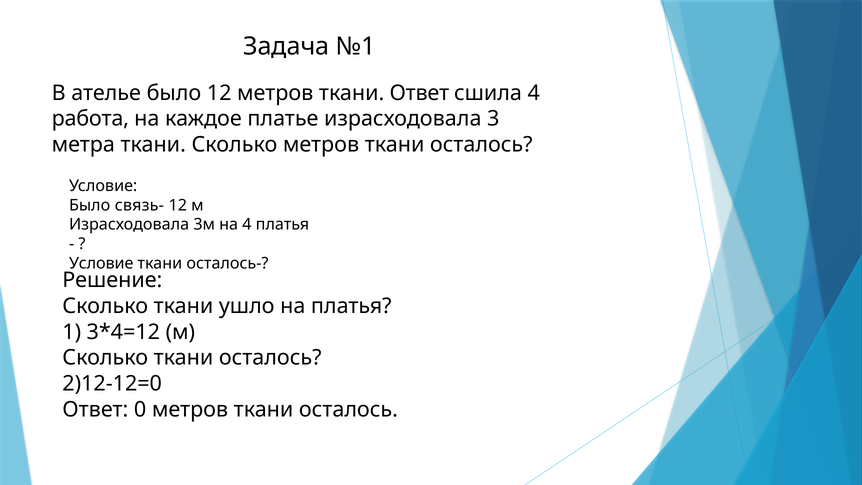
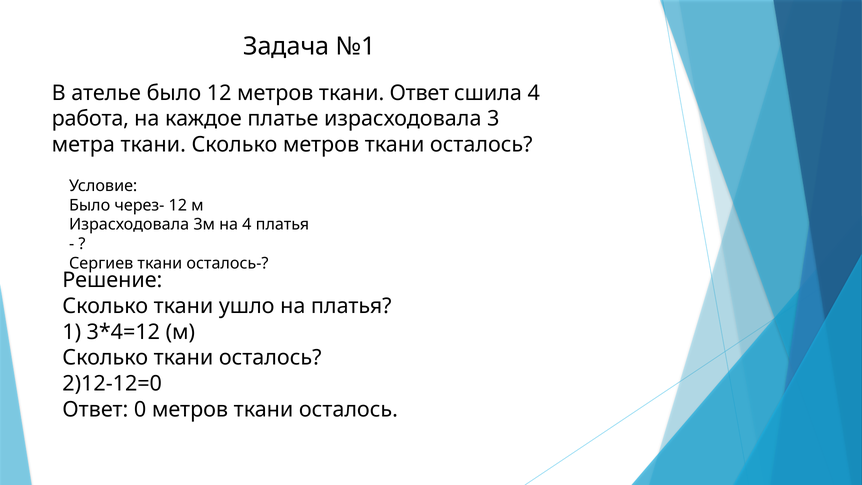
связь-: связь- -> через-
Условие at (101, 263): Условие -> Сергиев
